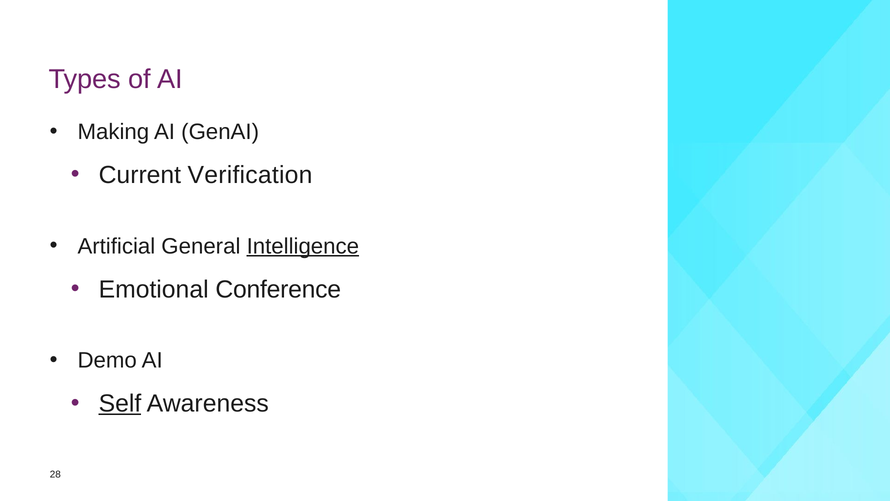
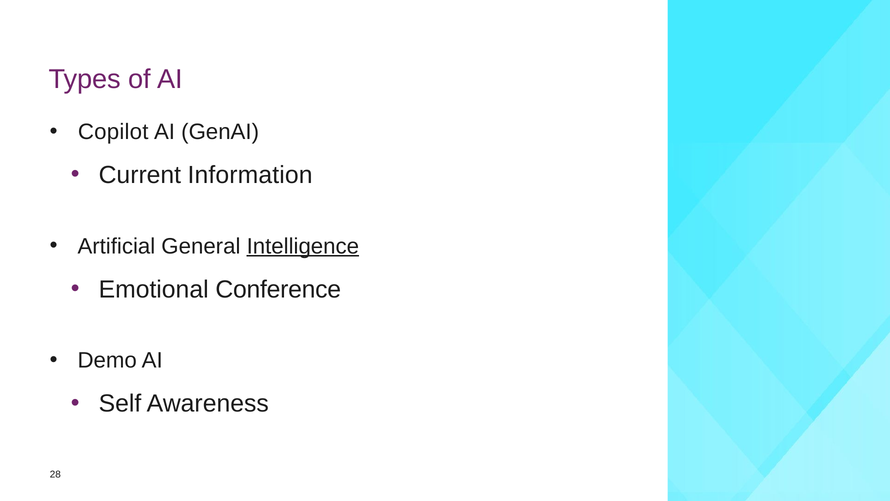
Making: Making -> Copilot
Verification: Verification -> Information
Self underline: present -> none
